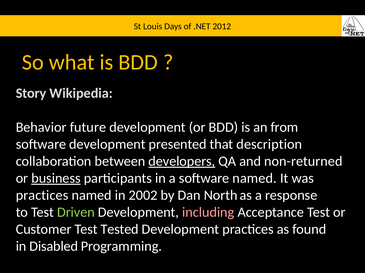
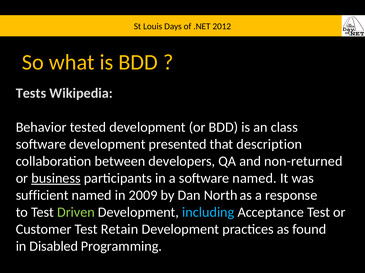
Story: Story -> Tests
future: future -> tested
from: from -> class
developers underline: present -> none
practices at (42, 196): practices -> sufficient
2002: 2002 -> 2009
including colour: pink -> light blue
Tested: Tested -> Retain
